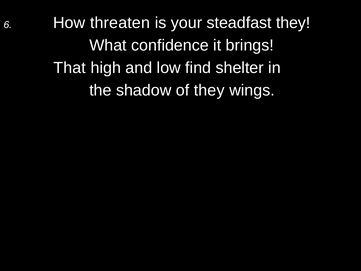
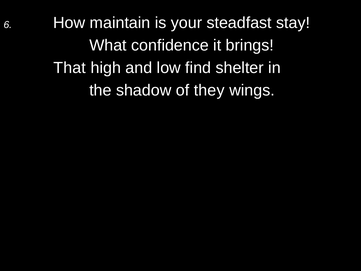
threaten: threaten -> maintain
steadfast they: they -> stay
